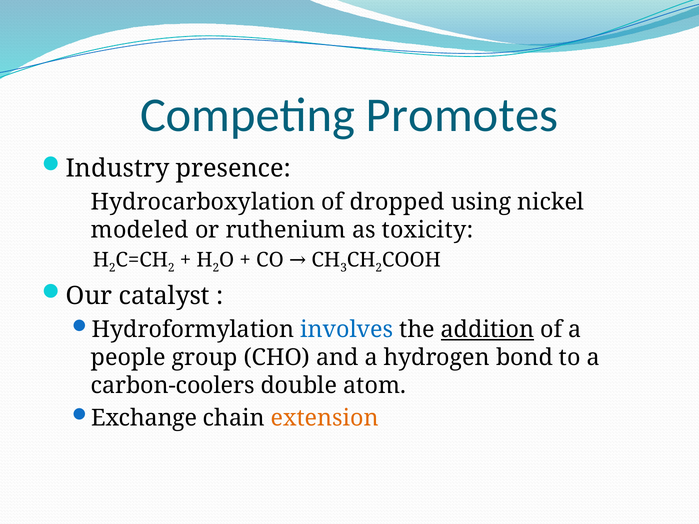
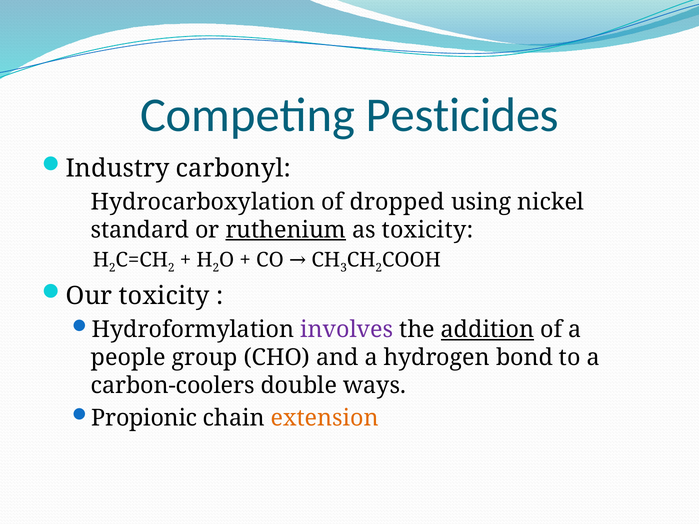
Promotes: Promotes -> Pesticides
presence: presence -> carbonyl
modeled: modeled -> standard
ruthenium underline: none -> present
Our catalyst: catalyst -> toxicity
involves colour: blue -> purple
atom: atom -> ways
Exchange: Exchange -> Propionic
